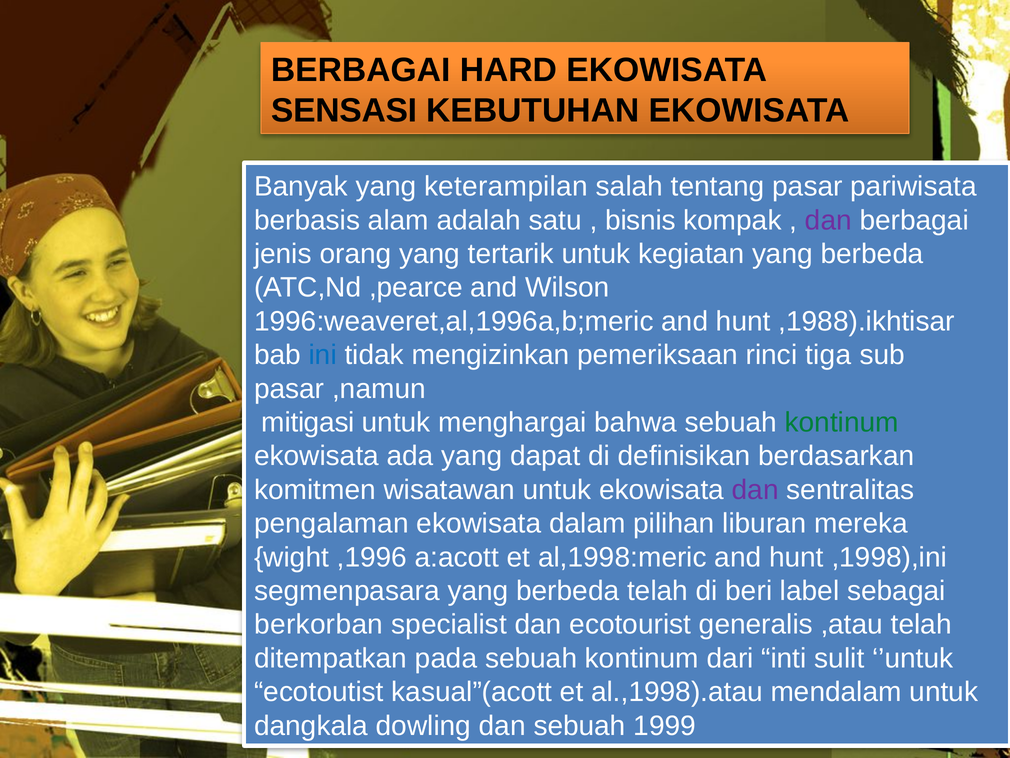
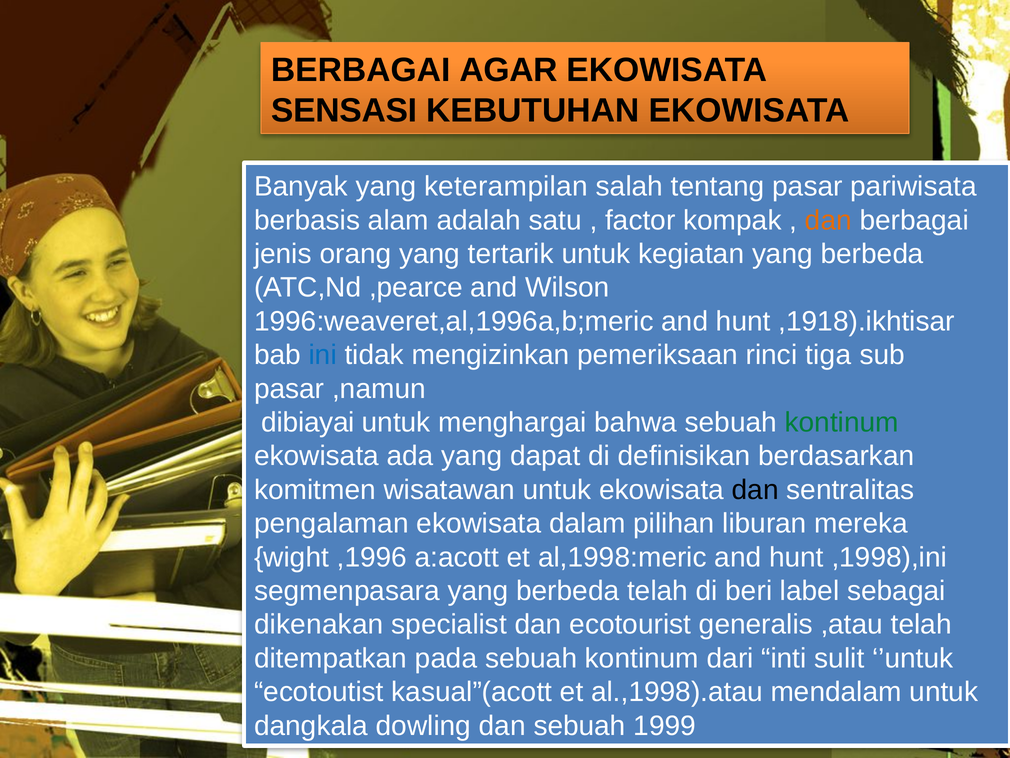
HARD: HARD -> AGAR
bisnis: bisnis -> factor
dan at (828, 220) colour: purple -> orange
,1988).ikhtisar: ,1988).ikhtisar -> ,1918).ikhtisar
mitigasi: mitigasi -> dibiayai
dan at (755, 490) colour: purple -> black
berkorban: berkorban -> dikenakan
